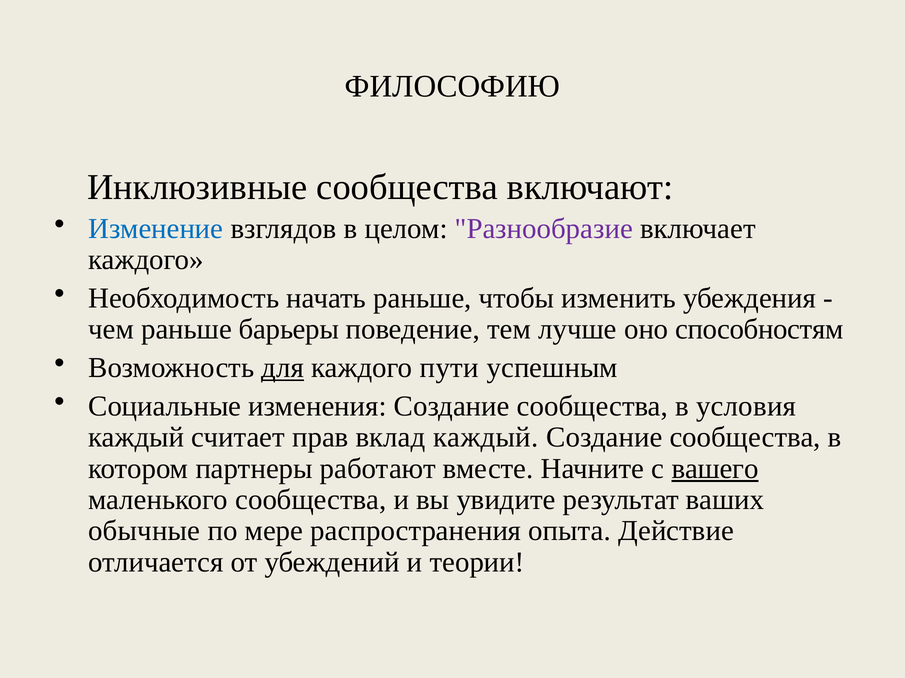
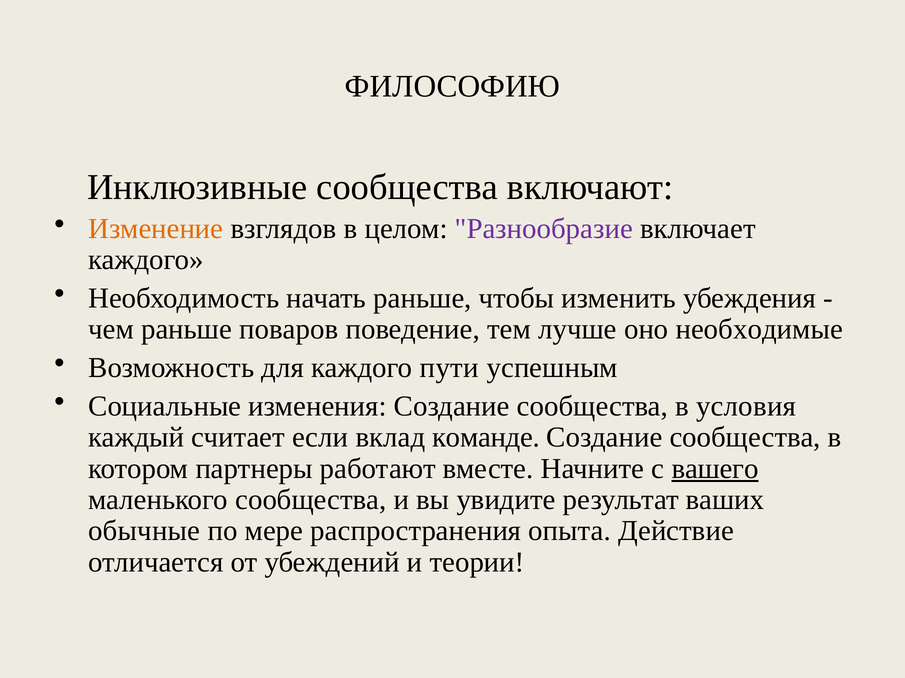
Изменение colour: blue -> orange
барьеры: барьеры -> поваров
способностям: способностям -> необходимые
для underline: present -> none
прав: прав -> если
вклад каждый: каждый -> команде
